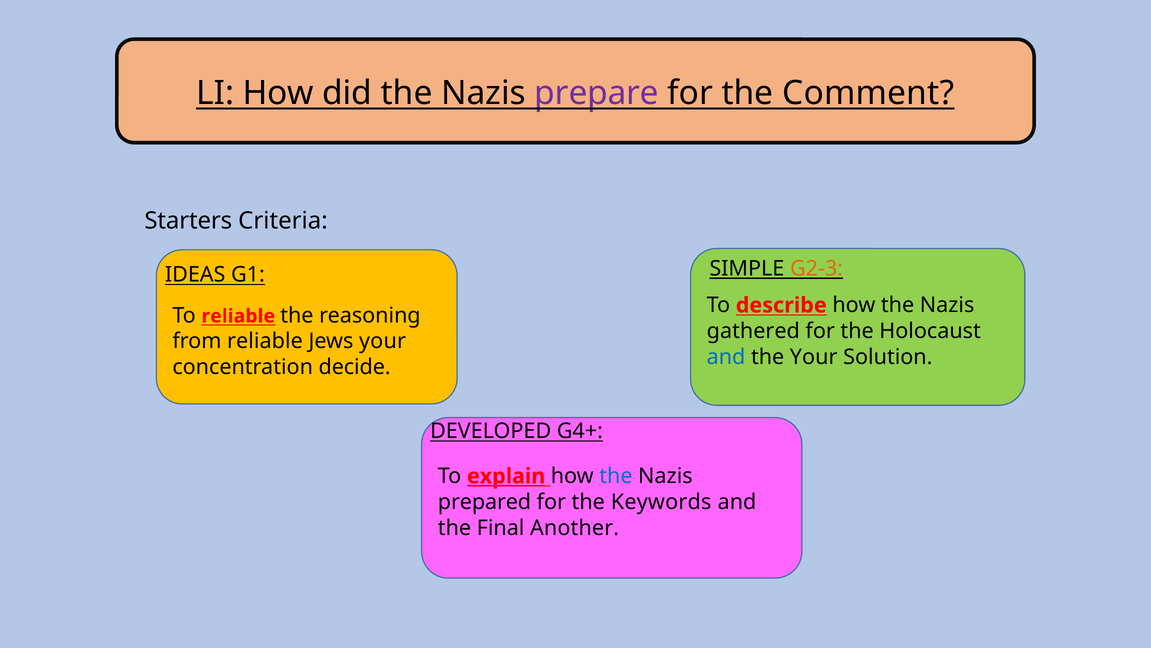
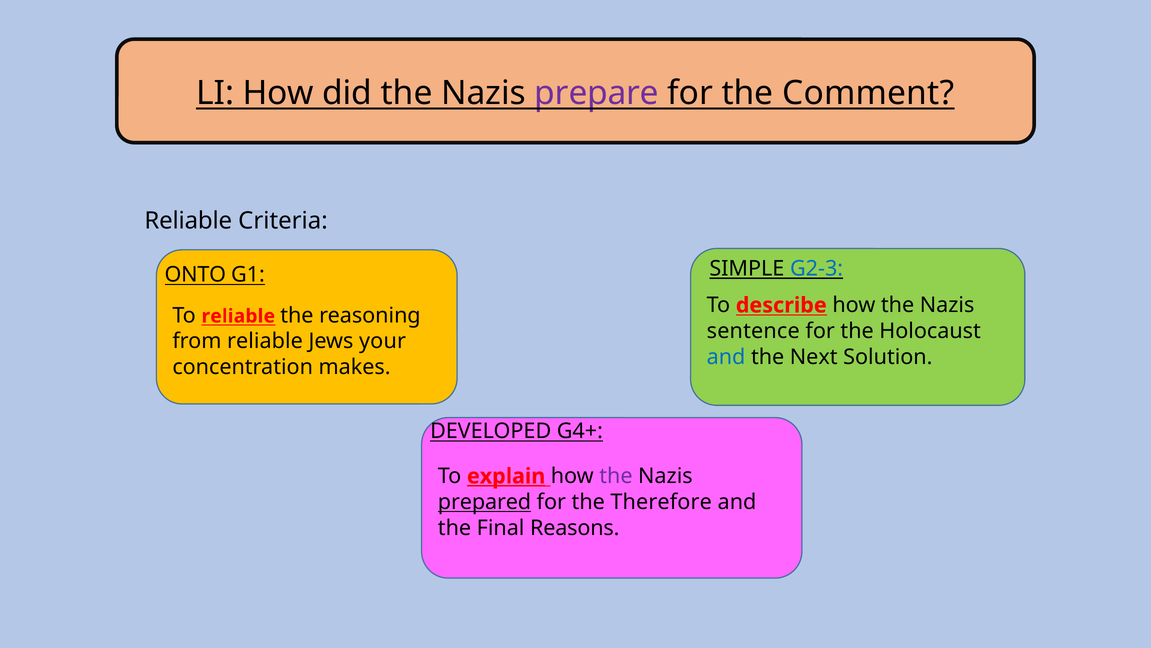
Starters at (188, 221): Starters -> Reliable
IDEAS: IDEAS -> ONTO
G2-3 colour: orange -> blue
gathered: gathered -> sentence
the Your: Your -> Next
decide: decide -> makes
the at (616, 476) colour: blue -> purple
prepared underline: none -> present
Keywords: Keywords -> Therefore
Another: Another -> Reasons
